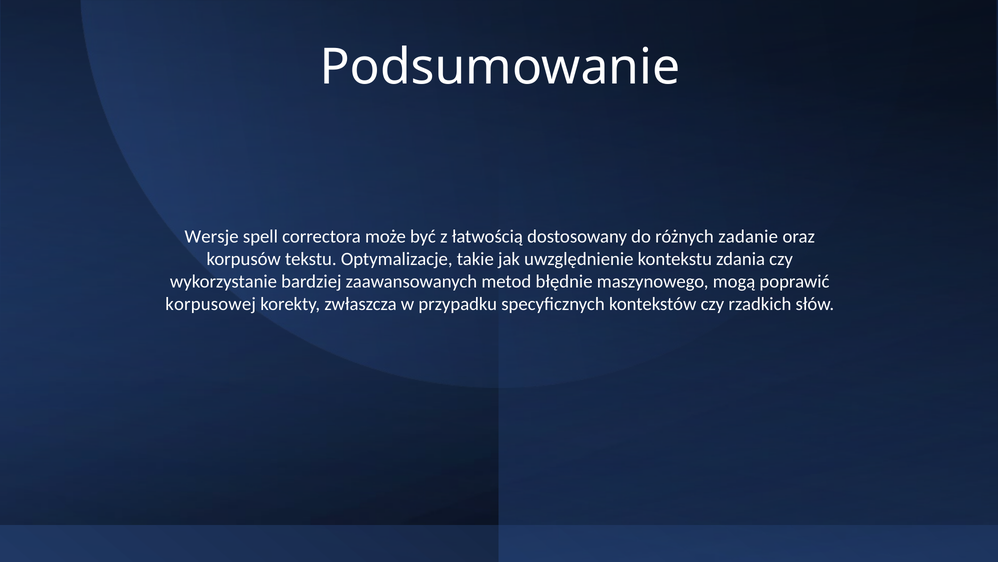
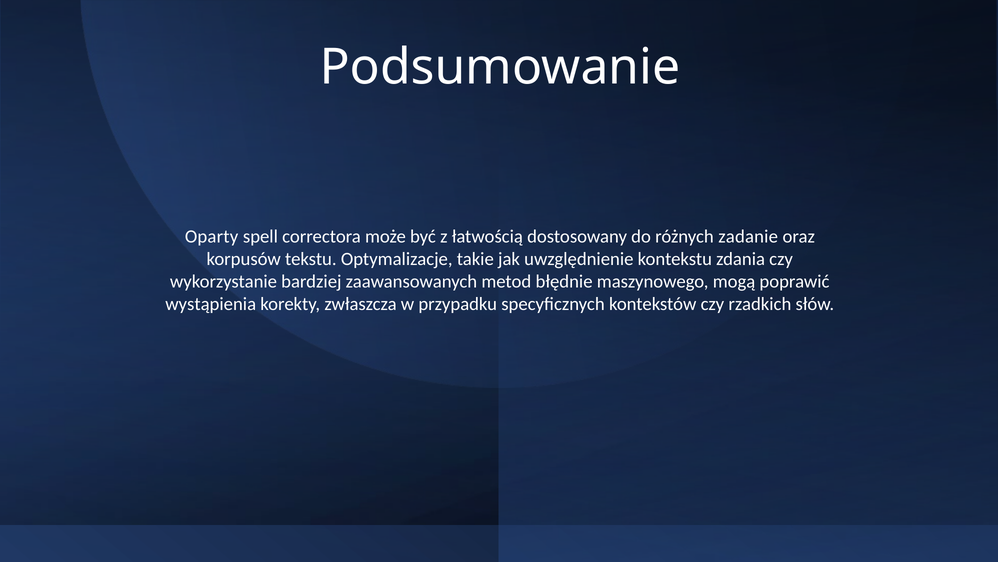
Wersje: Wersje -> Oparty
korpusowej: korpusowej -> wystąpienia
